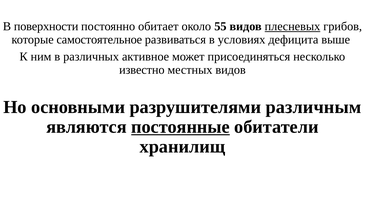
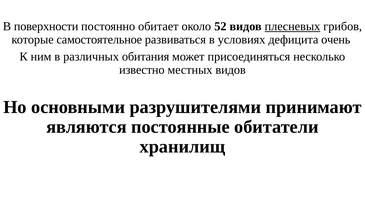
55: 55 -> 52
выше: выше -> очень
активное: активное -> обитания
различным: различным -> принимают
постоянные underline: present -> none
